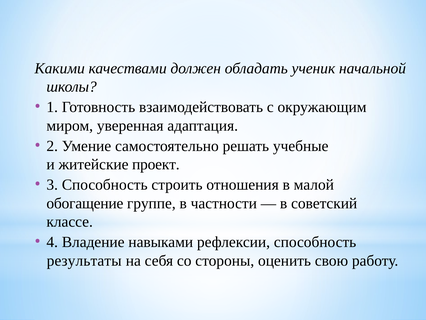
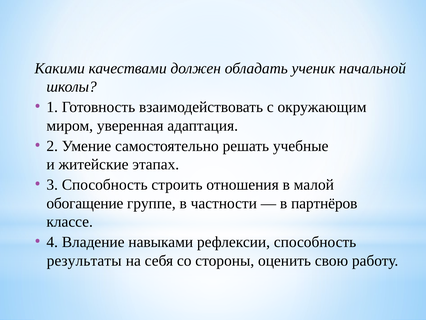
проект: проект -> этапах
советский: советский -> партнёров
